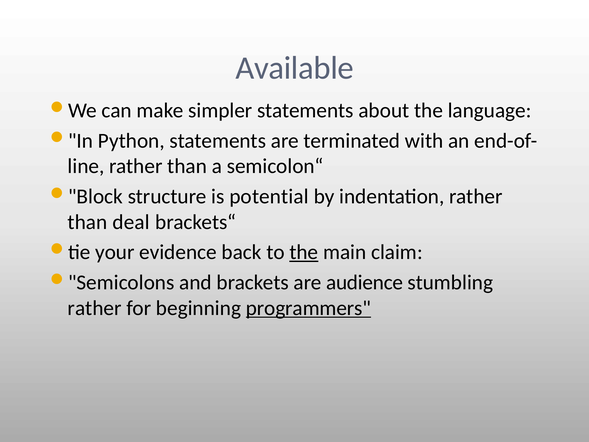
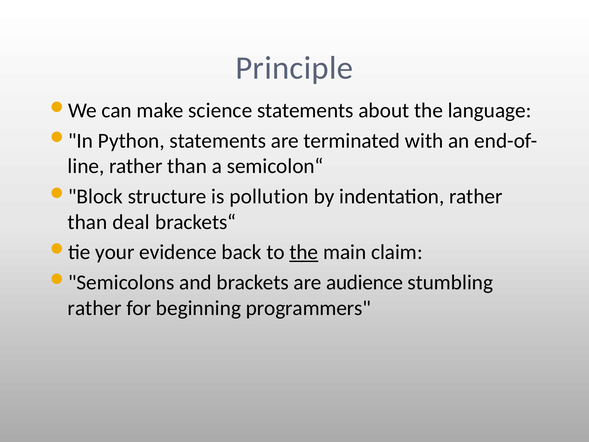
Available: Available -> Principle
simpler: simpler -> science
potential: potential -> pollution
programmers underline: present -> none
